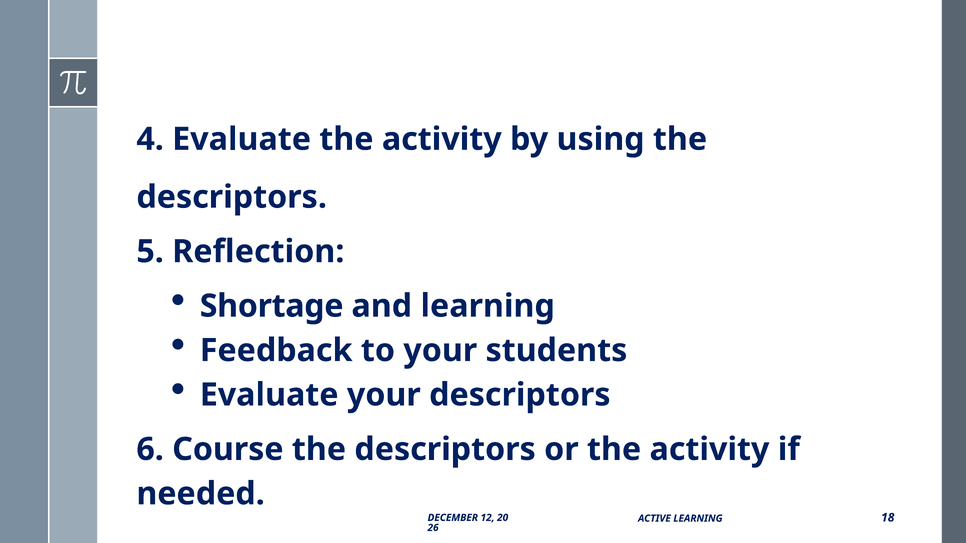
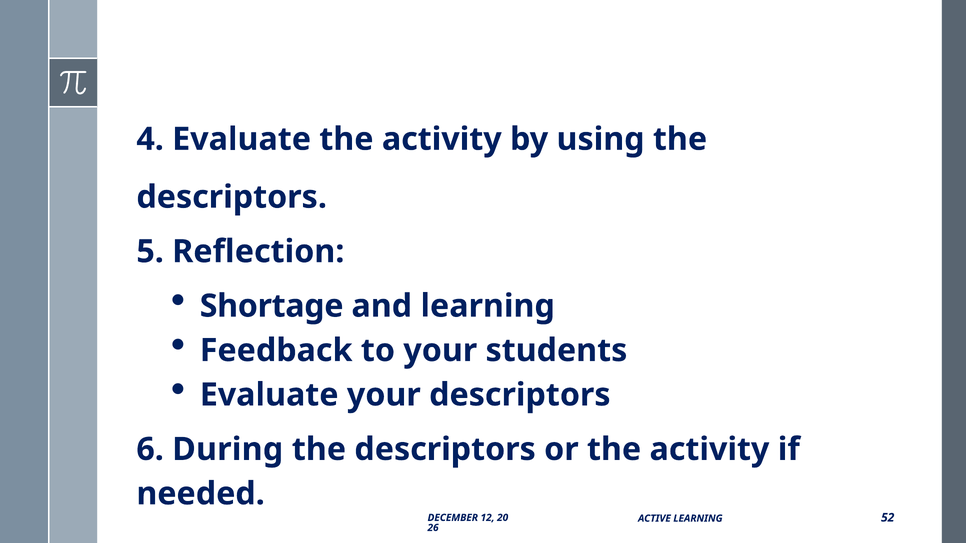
Course: Course -> During
18: 18 -> 52
